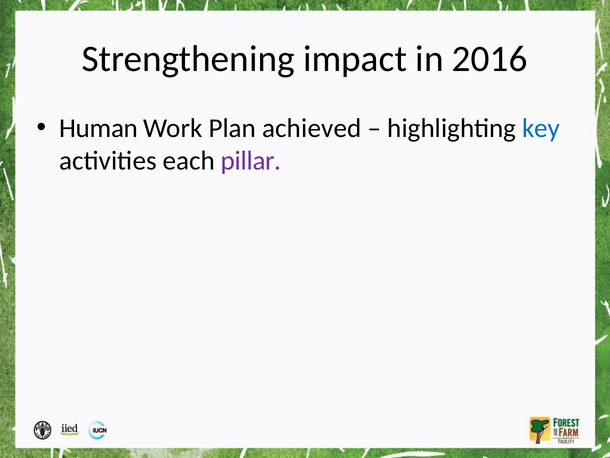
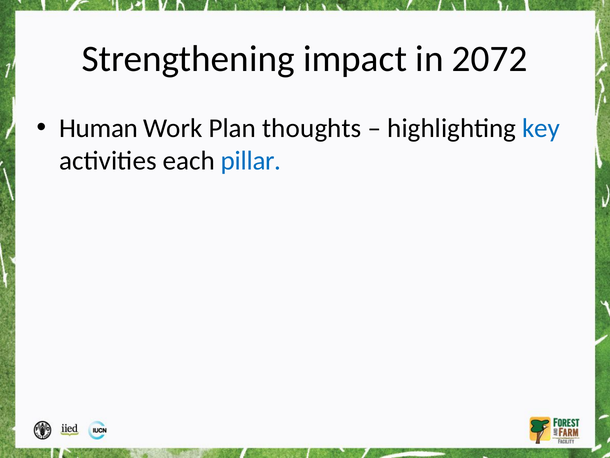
2016: 2016 -> 2072
achieved: achieved -> thoughts
pillar colour: purple -> blue
